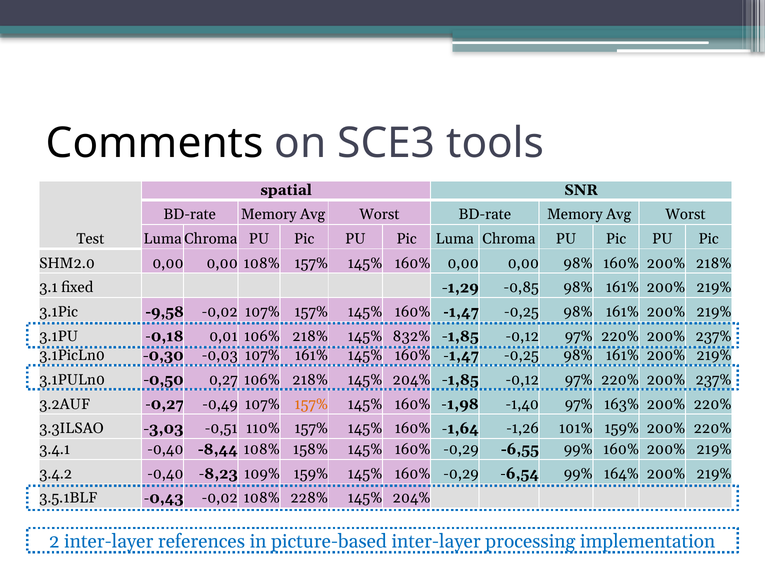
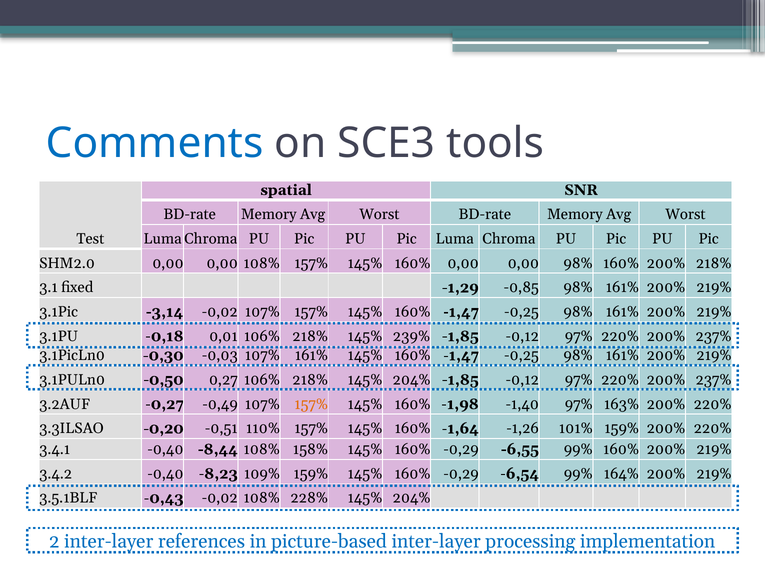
Comments colour: black -> blue
-9,58: -9,58 -> -3,14
832%: 832% -> 239%
-3,03: -3,03 -> -0,20
